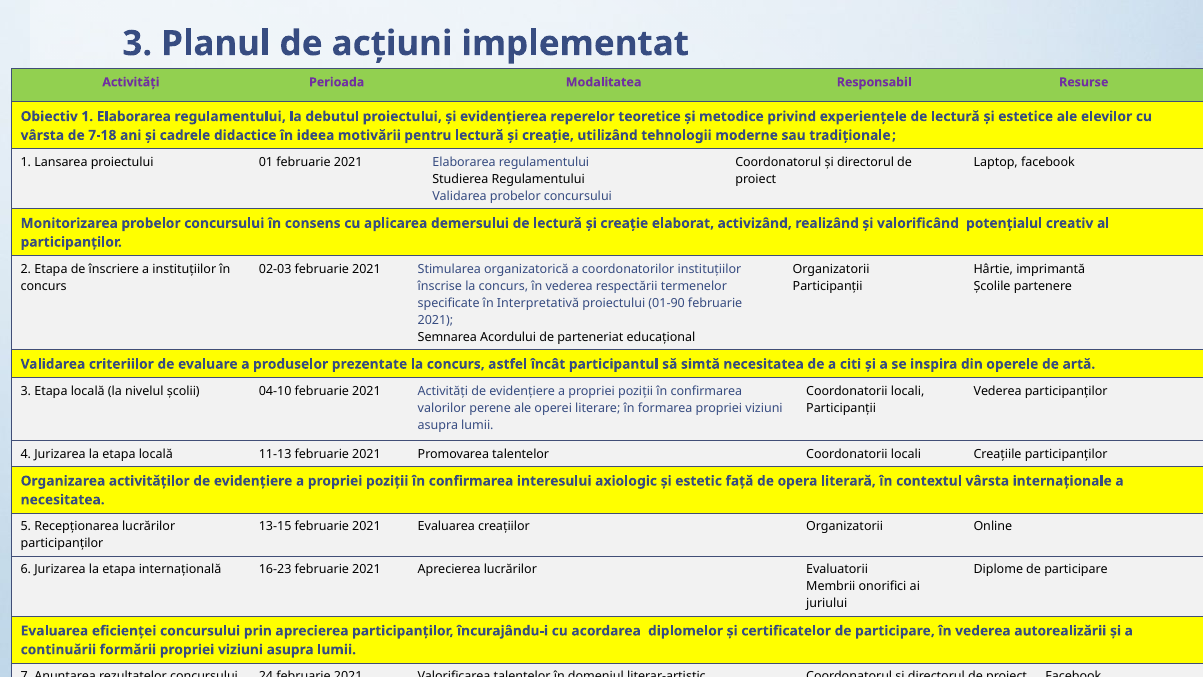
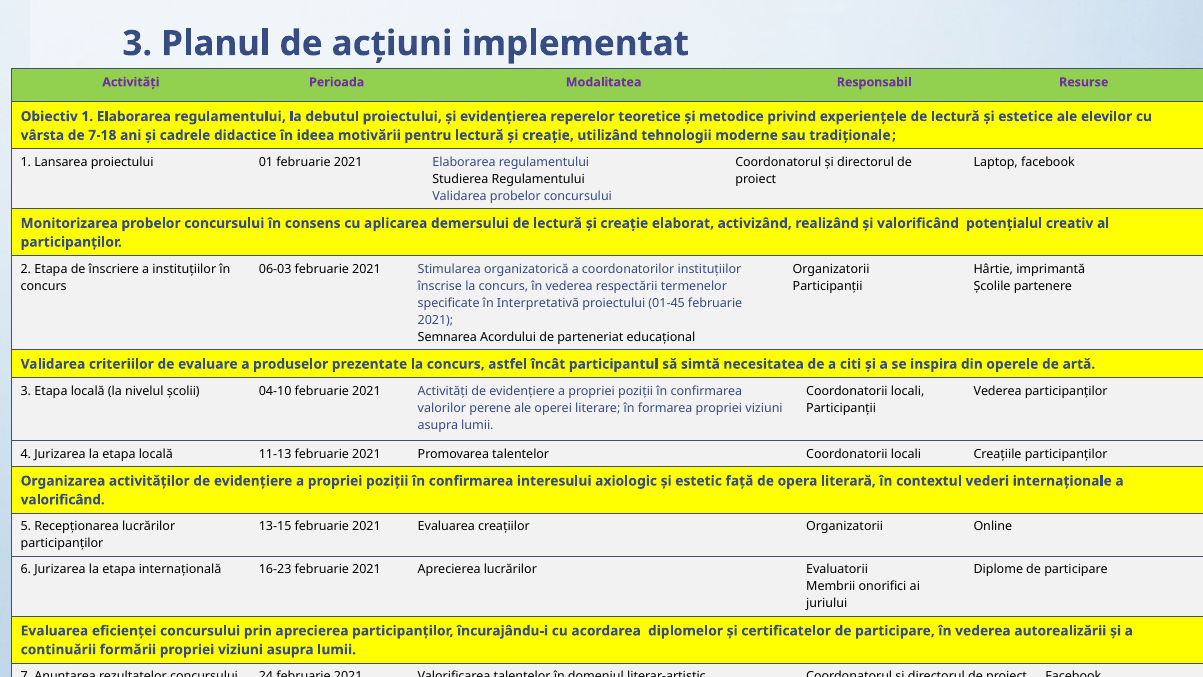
02-03: 02-03 -> 06-03
01-90: 01-90 -> 01-45
contextul vârsta: vârsta -> vederi
necesitatea at (63, 500): necesitatea -> valorificând
